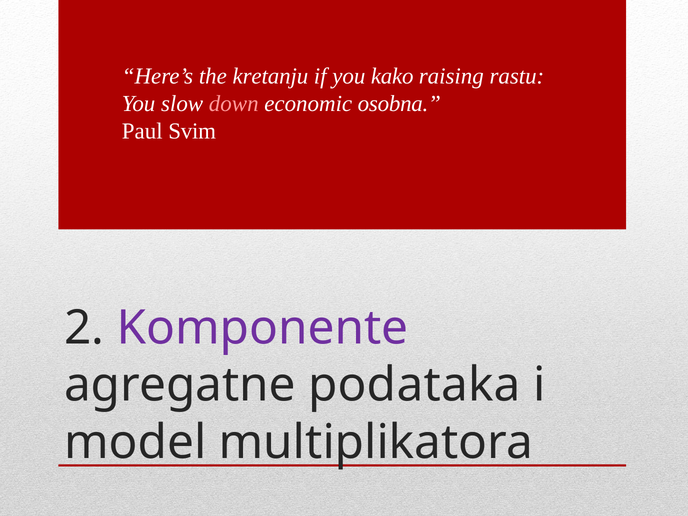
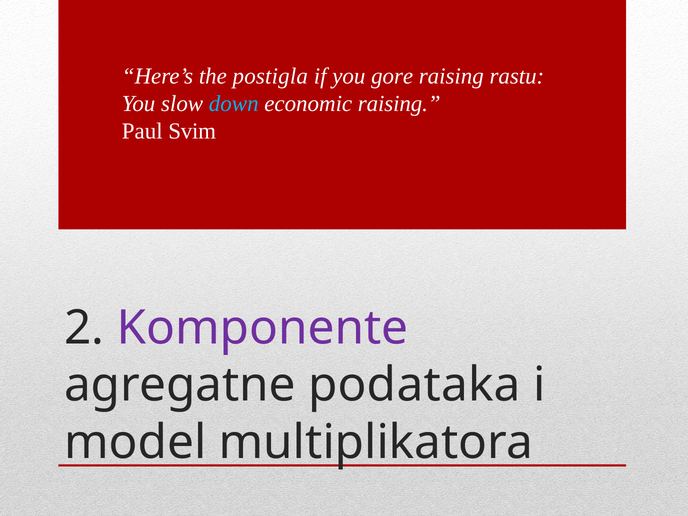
kretanju: kretanju -> postigla
kako: kako -> gore
down colour: pink -> light blue
economic osobna: osobna -> raising
